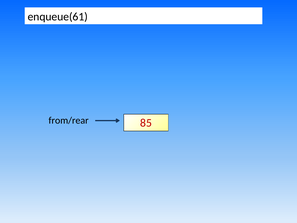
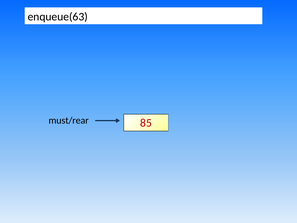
enqueue(61: enqueue(61 -> enqueue(63
from/rear: from/rear -> must/rear
